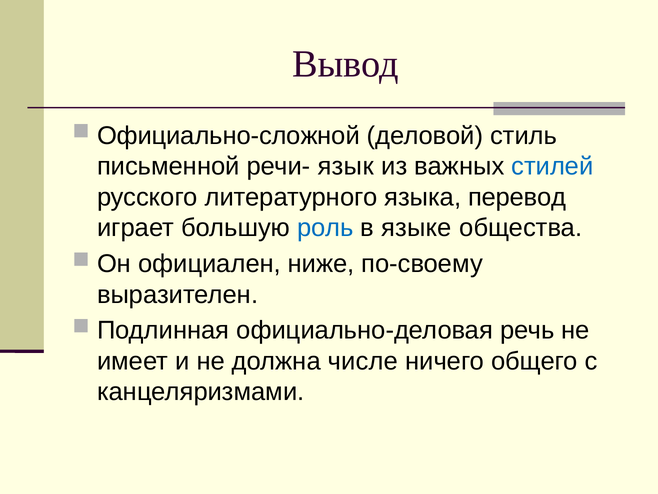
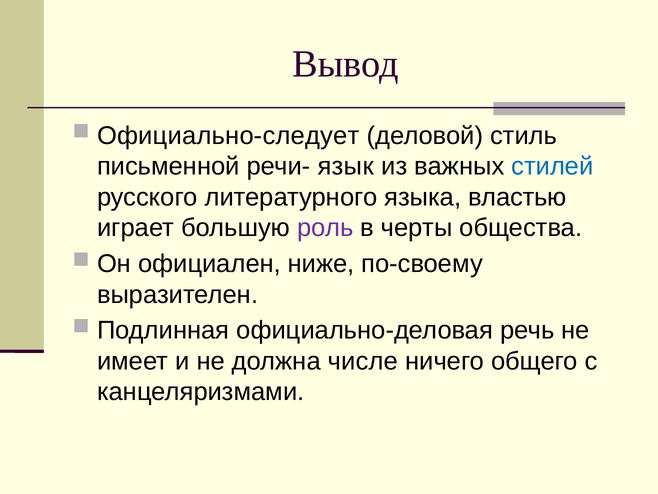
Официально-сложной: Официально-сложной -> Официально-следует
перевод: перевод -> властью
роль colour: blue -> purple
языке: языке -> черты
